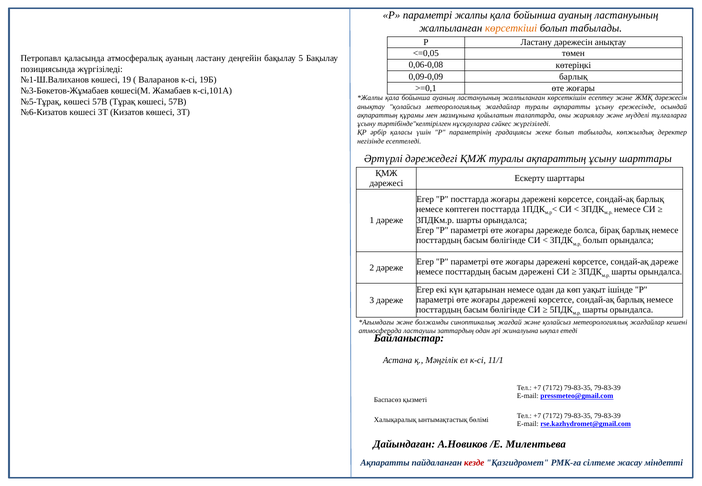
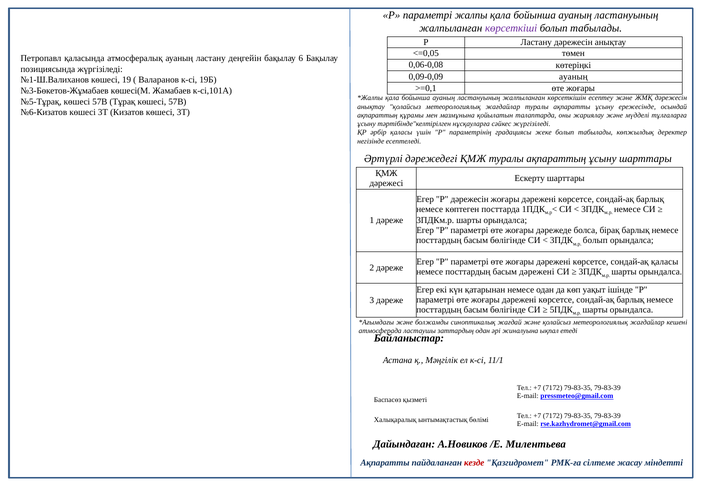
көрсеткіші colour: orange -> purple
5: 5 -> 6
0,09-0,09 барлық: барлық -> ауаның
Р посттарда: посттарда -> дәрежесін
сондай-ақ дәреже: дәреже -> қаласы
